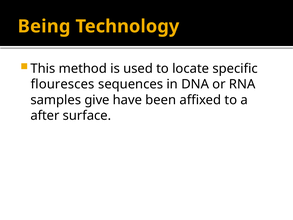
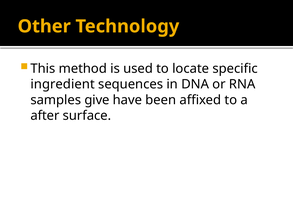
Being: Being -> Other
flouresces: flouresces -> ingredient
